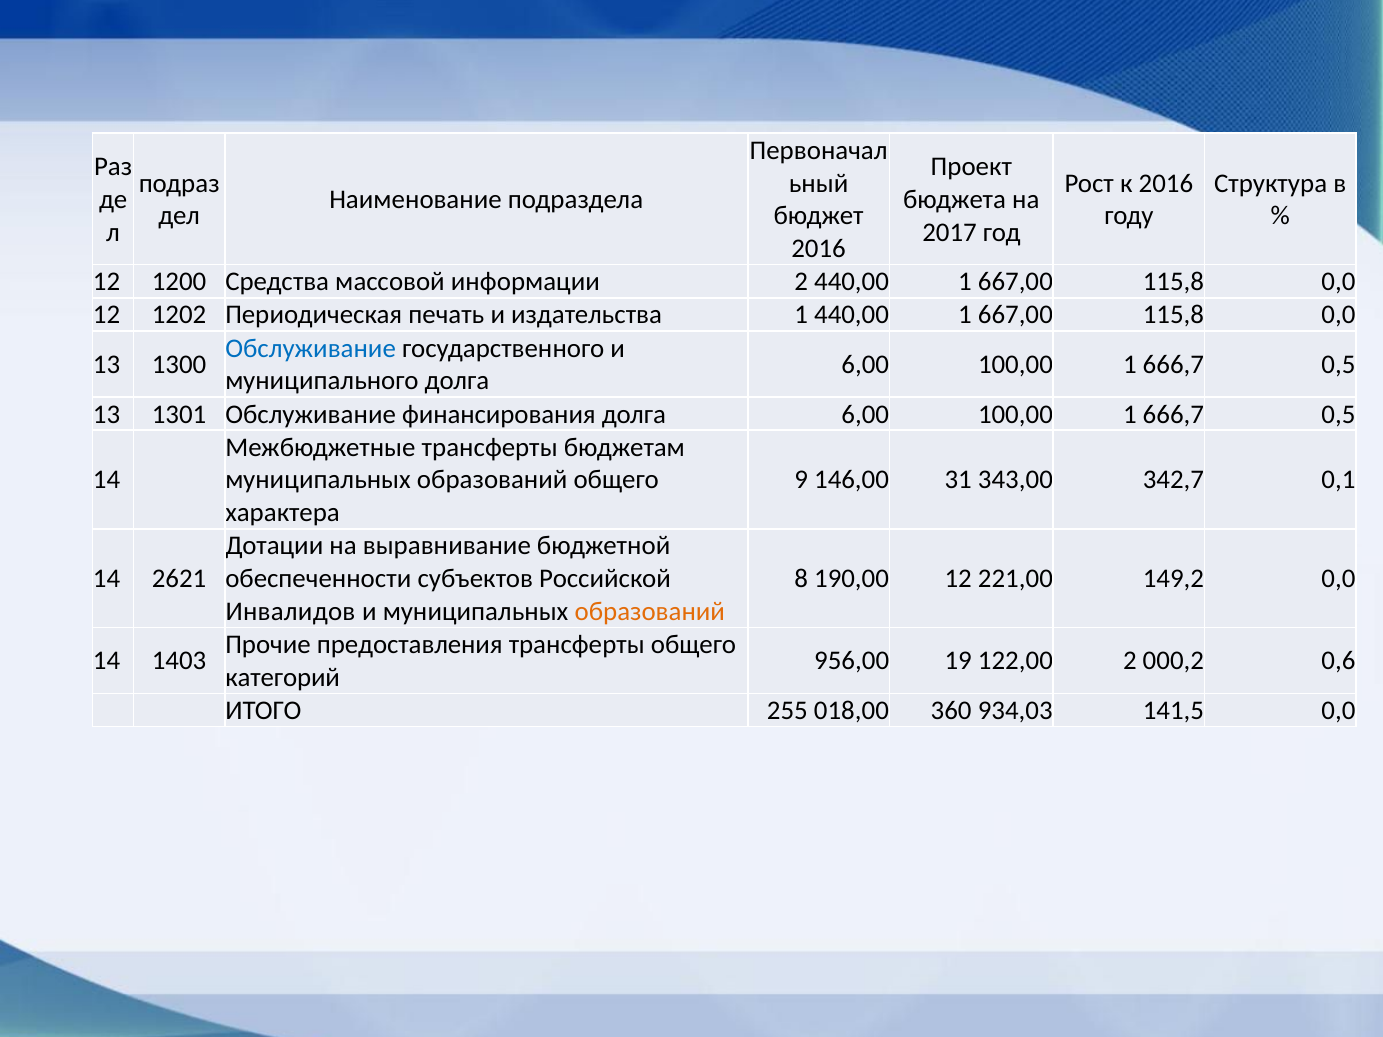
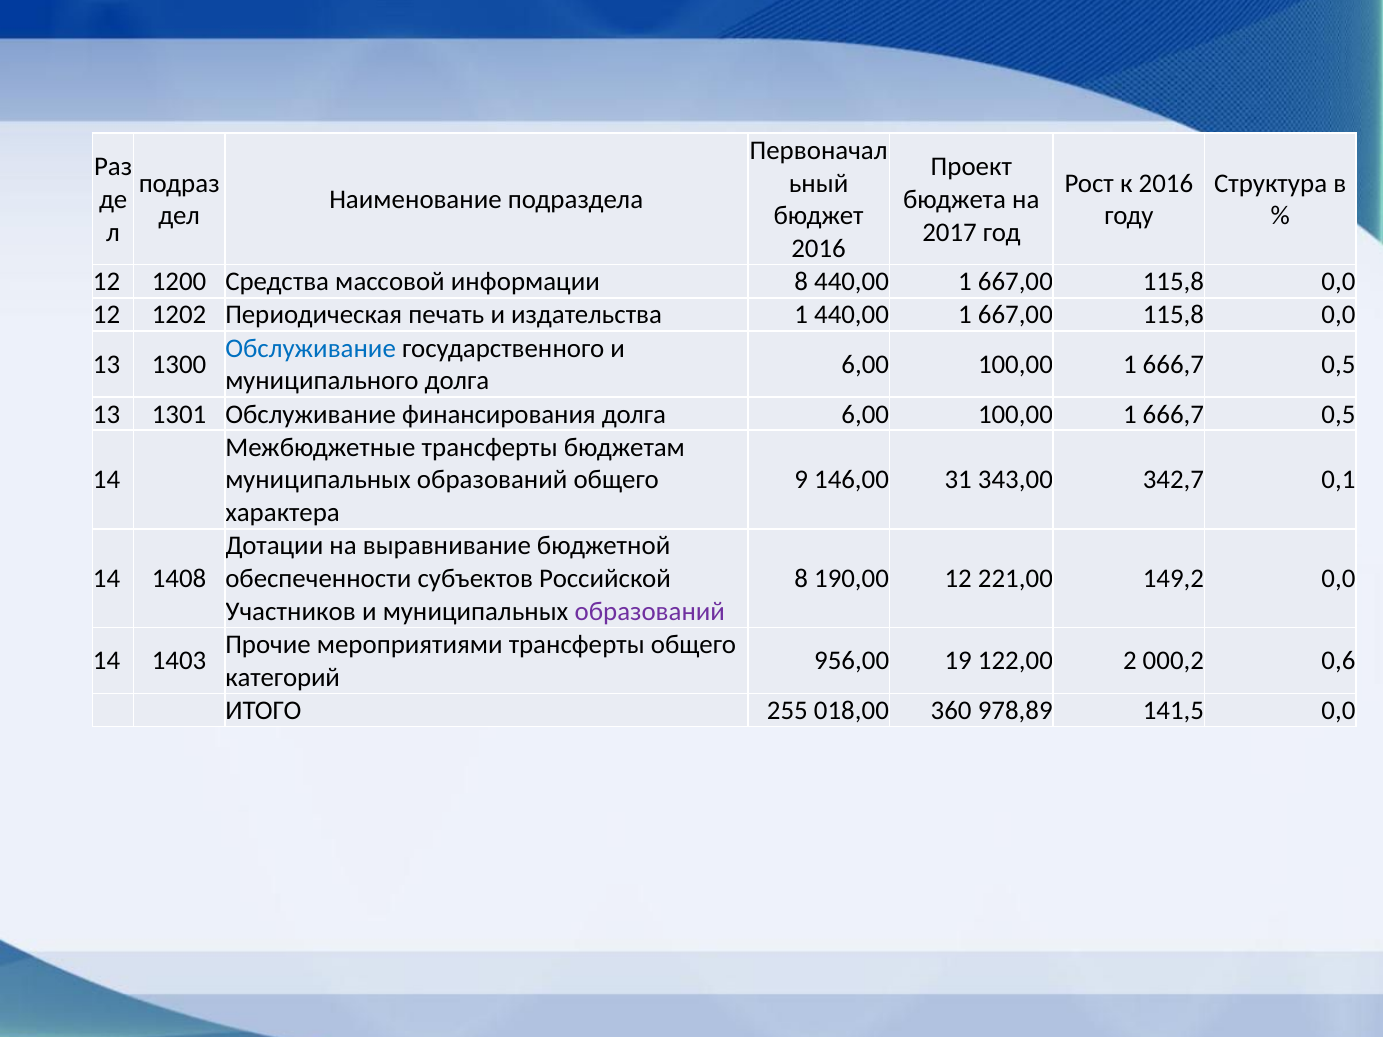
информации 2: 2 -> 8
2621: 2621 -> 1408
Инвалидов: Инвалидов -> Участников
образований at (650, 612) colour: orange -> purple
предоставления: предоставления -> мероприятиями
934,03: 934,03 -> 978,89
